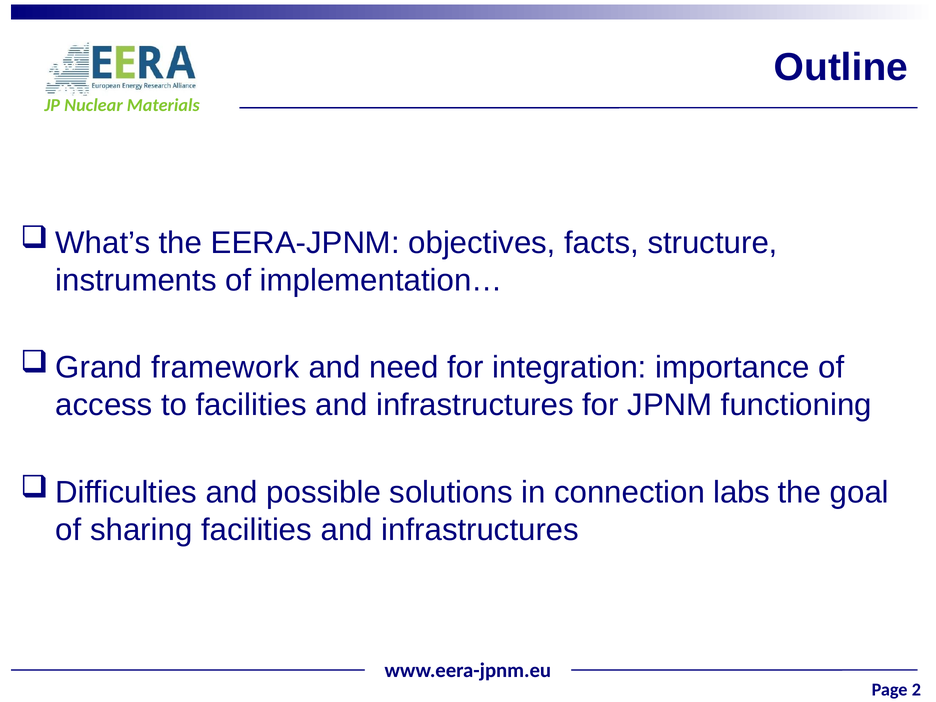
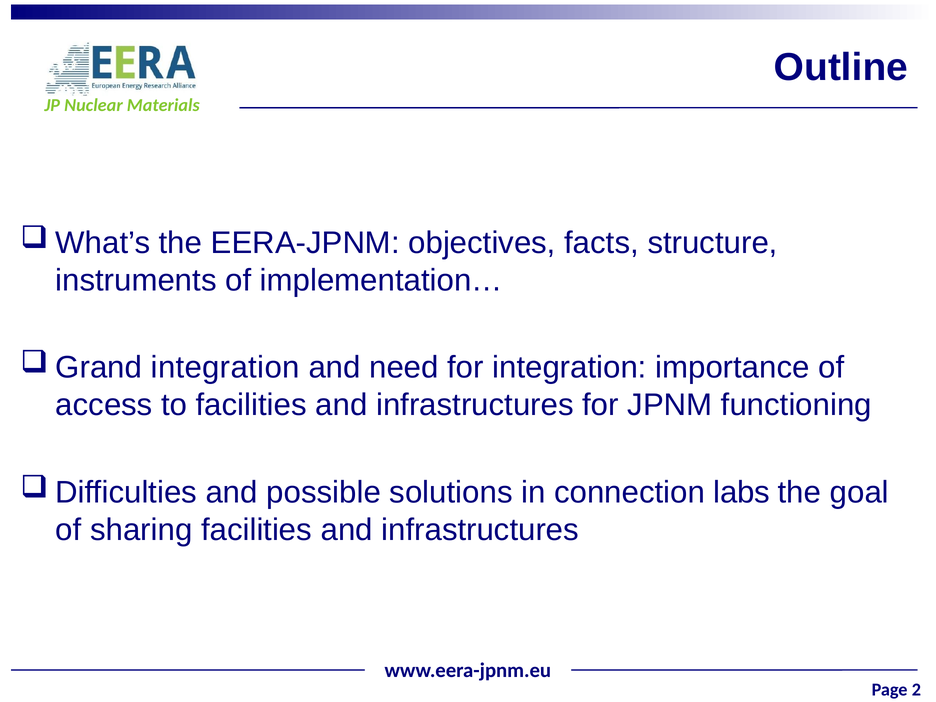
framework at (225, 368): framework -> integration
